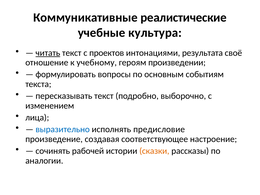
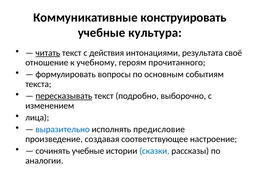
реалистические: реалистические -> конструировать
проектов: проектов -> действия
произведении: произведении -> прочитанного
пересказывать underline: none -> present
сочинять рабочей: рабочей -> учебные
сказки colour: orange -> blue
